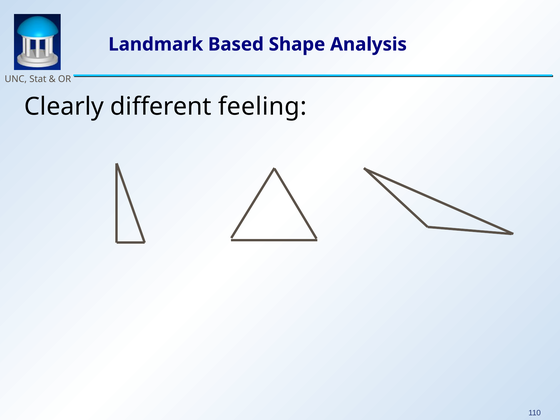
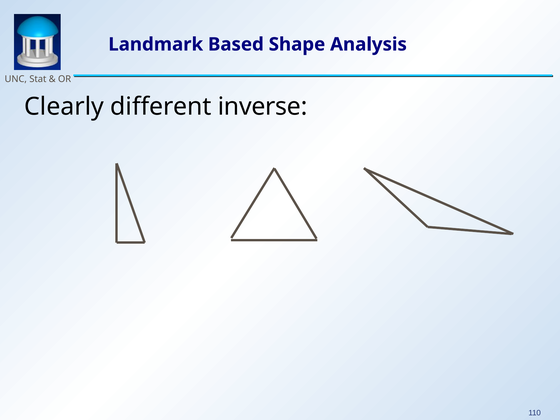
feeling: feeling -> inverse
